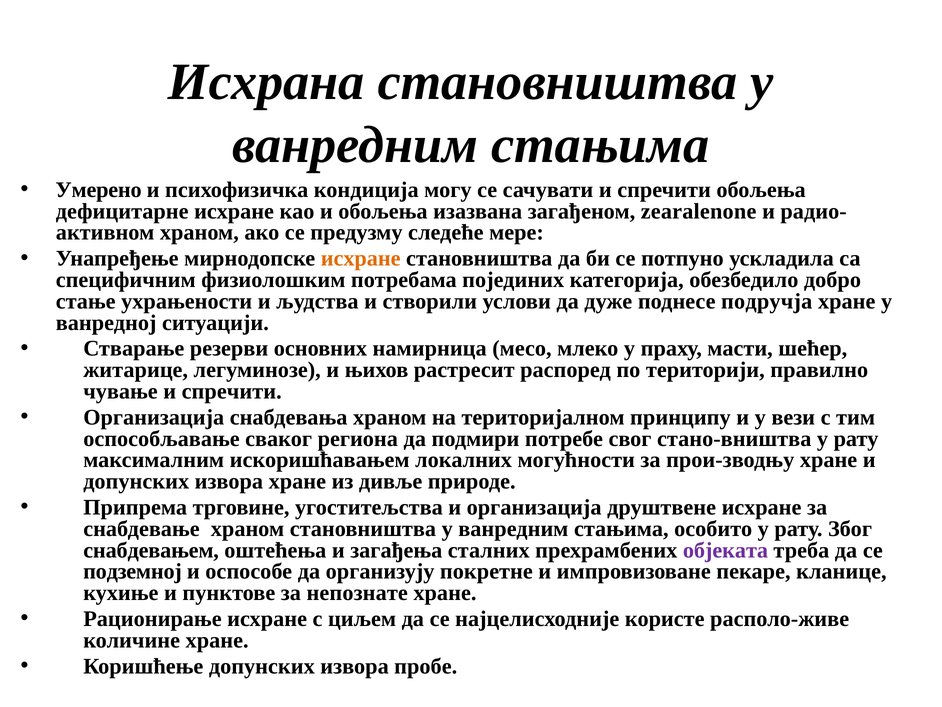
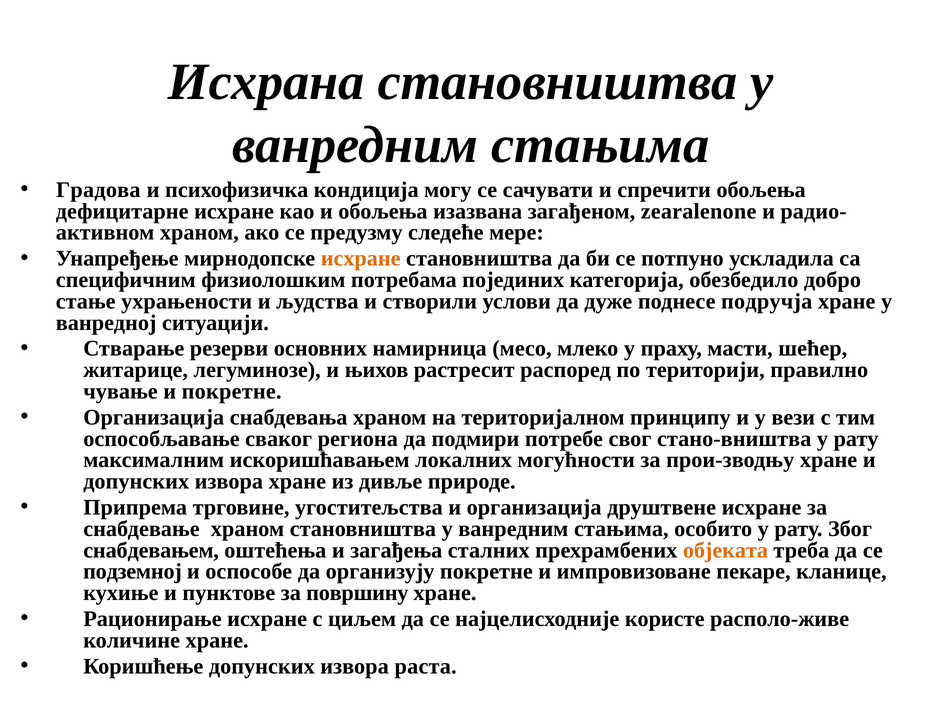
Умерено: Умерено -> Градова
чување и спречити: спречити -> покретне
објеката colour: purple -> orange
непознате: непознате -> површину
пробе: пробе -> раста
